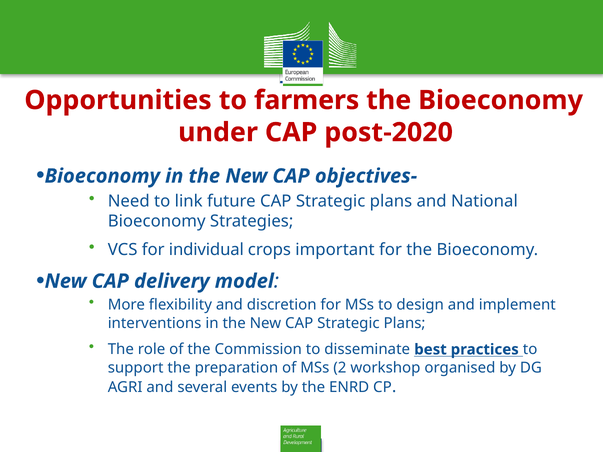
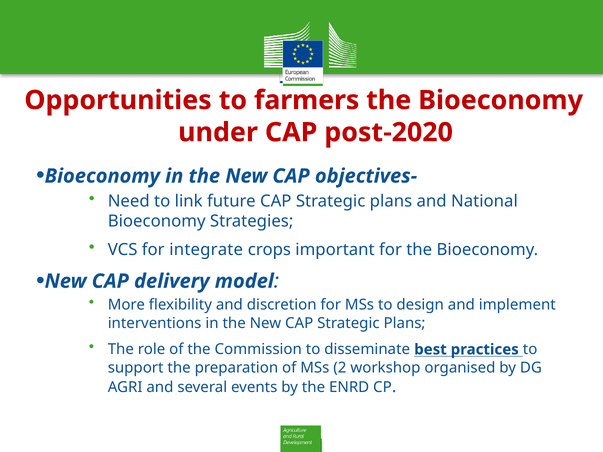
individual: individual -> integrate
